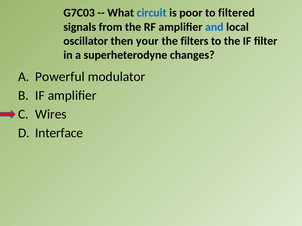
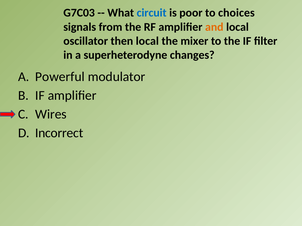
filtered: filtered -> choices
and colour: blue -> orange
then your: your -> local
filters: filters -> mixer
Interface: Interface -> Incorrect
